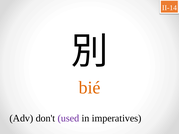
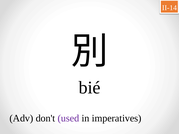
bié colour: orange -> black
